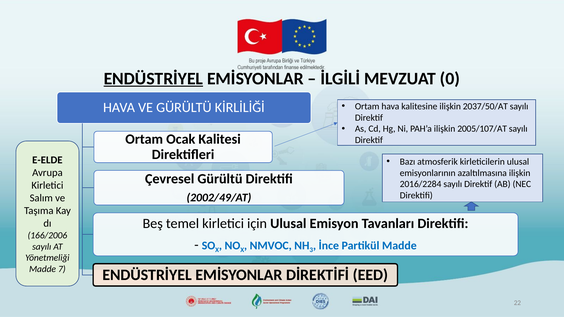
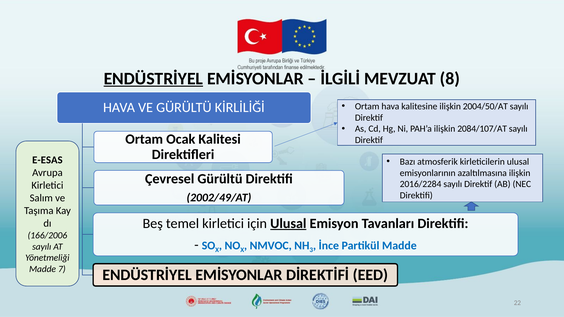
0: 0 -> 8
2037/50/AT: 2037/50/AT -> 2004/50/AT
2005/107/AT: 2005/107/AT -> 2084/107/AT
E-ELDE: E-ELDE -> E-ESAS
Ulusal at (288, 224) underline: none -> present
